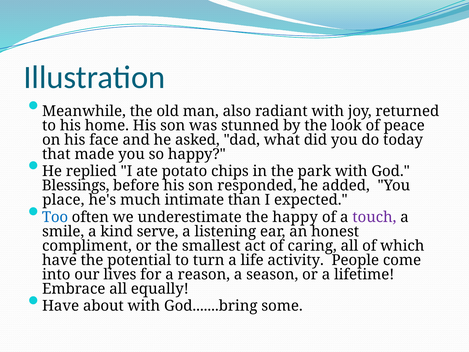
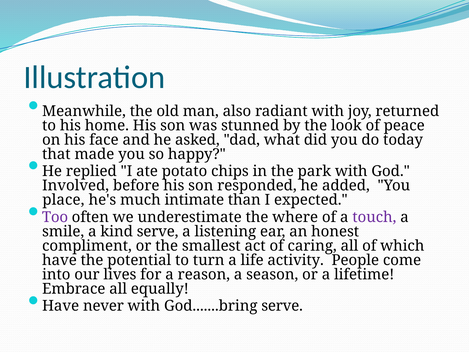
Blessings: Blessings -> Involved
Too colour: blue -> purple
the happy: happy -> where
about: about -> never
God.......bring some: some -> serve
